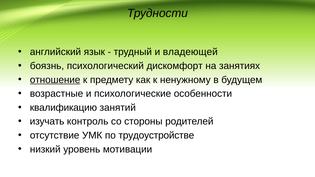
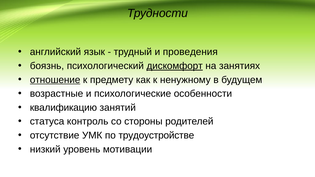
владеющей: владеющей -> проведения
дискомфорт underline: none -> present
изучать: изучать -> статуса
